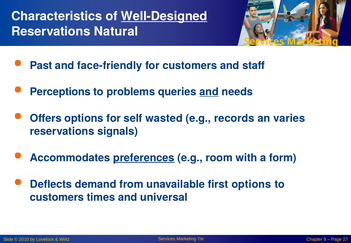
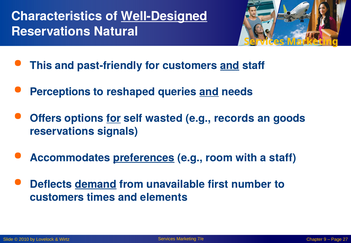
Past: Past -> This
face-friendly: face-friendly -> past-friendly
and at (230, 65) underline: none -> present
problems: problems -> reshaped
for at (114, 118) underline: none -> present
varies: varies -> goods
a form: form -> staff
demand underline: none -> present
first options: options -> number
universal: universal -> elements
